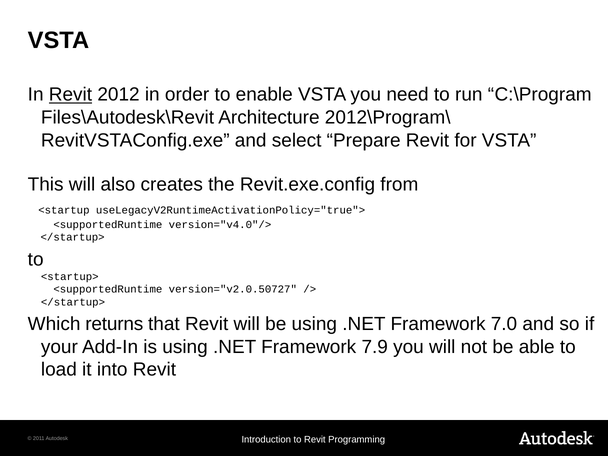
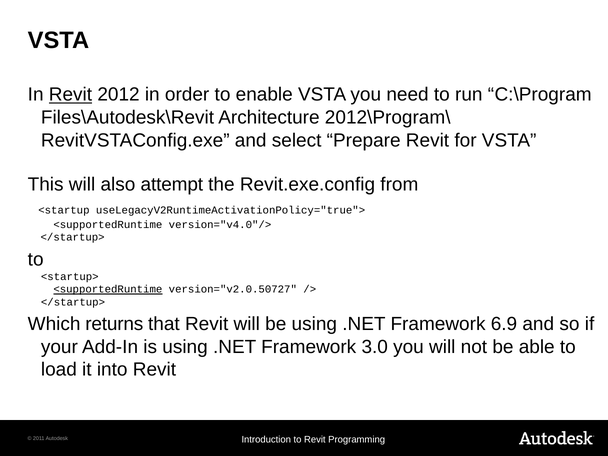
creates: creates -> attempt
<supportedRuntime at (108, 289) underline: none -> present
7.0: 7.0 -> 6.9
7.9: 7.9 -> 3.0
